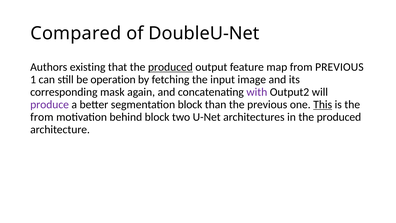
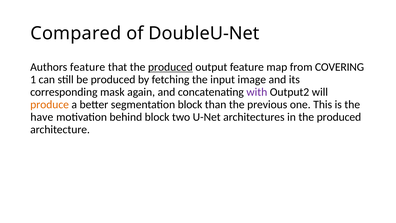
Authors existing: existing -> feature
from PREVIOUS: PREVIOUS -> COVERING
be operation: operation -> produced
produce colour: purple -> orange
This underline: present -> none
from at (42, 117): from -> have
